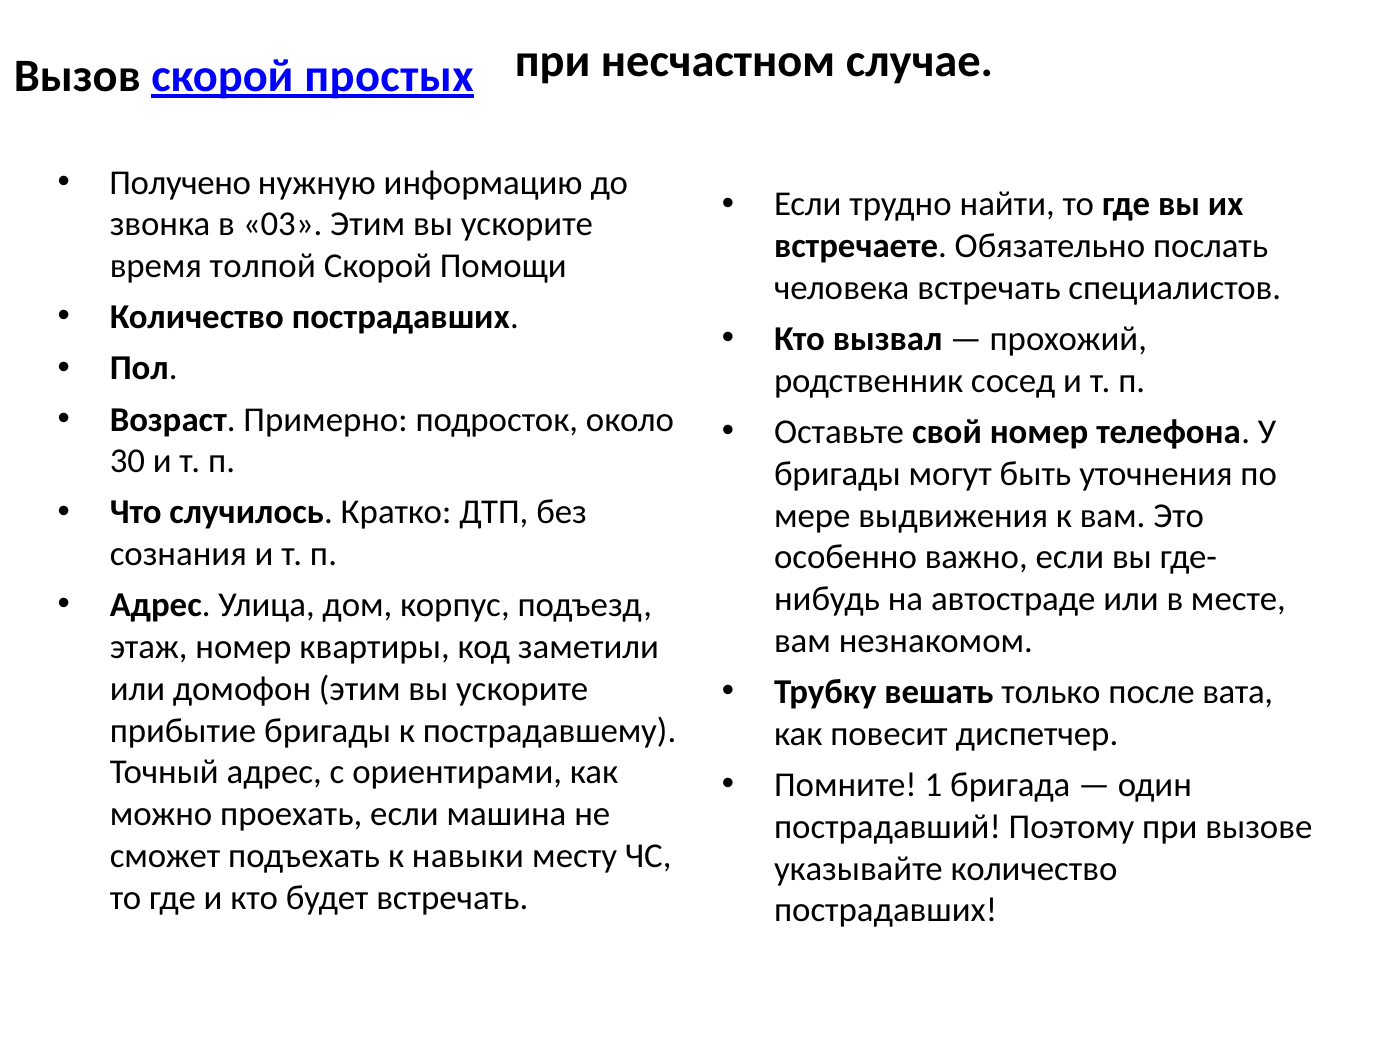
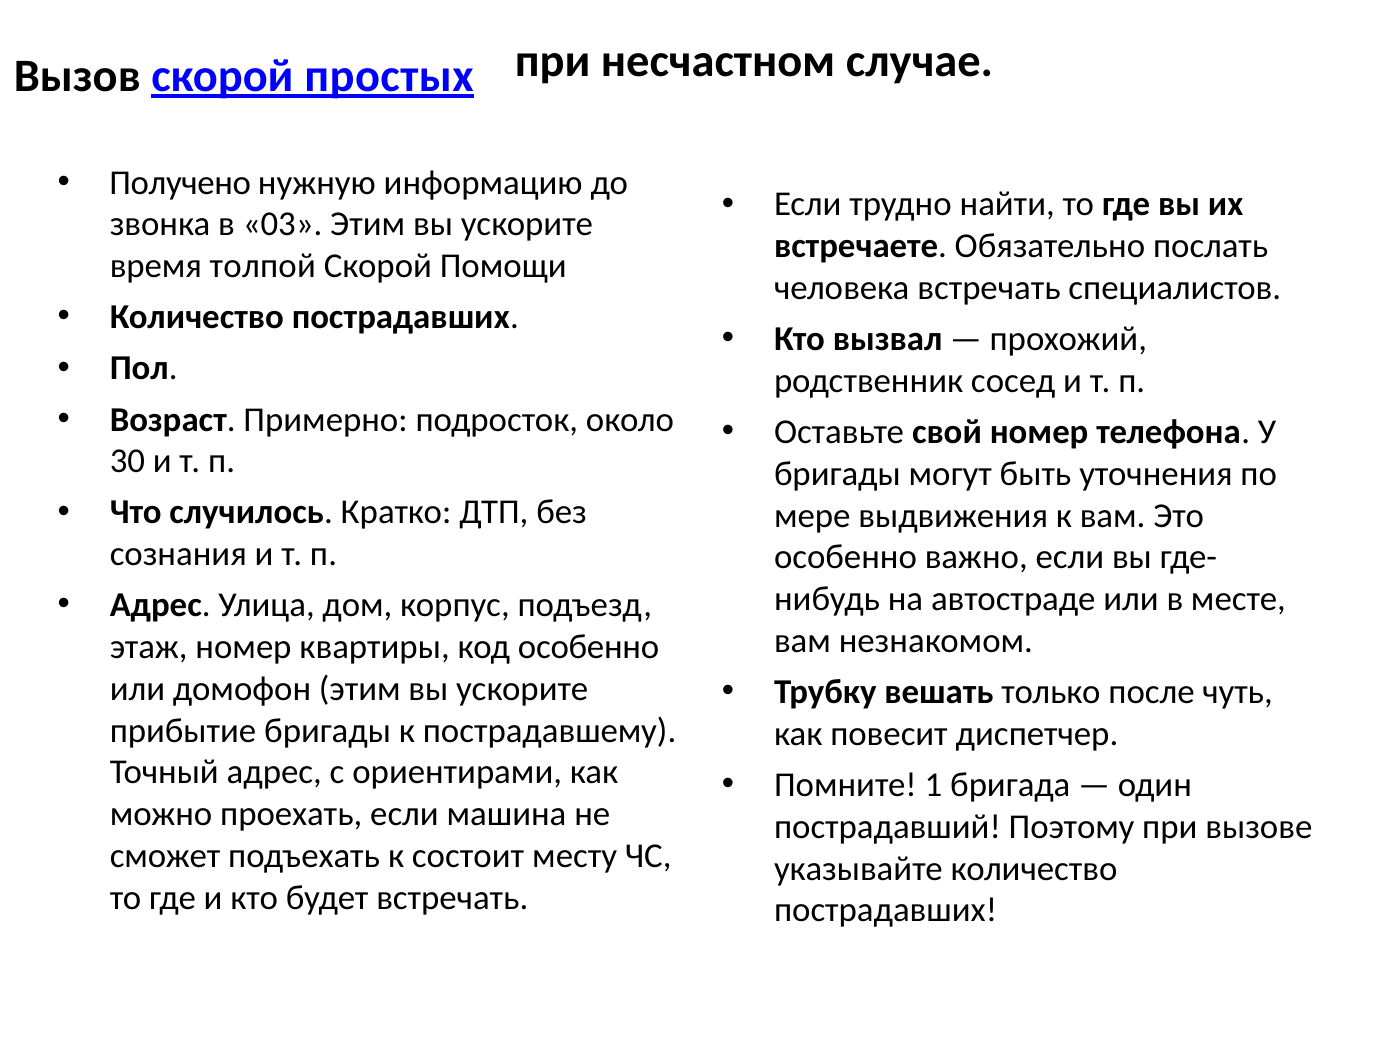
код заметили: заметили -> особенно
вата: вата -> чуть
навыки: навыки -> состоит
